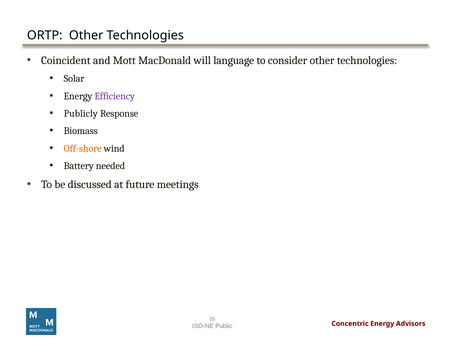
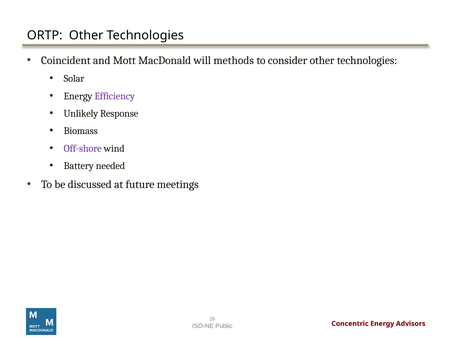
language: language -> methods
Publicly: Publicly -> Unlikely
Off-shore colour: orange -> purple
